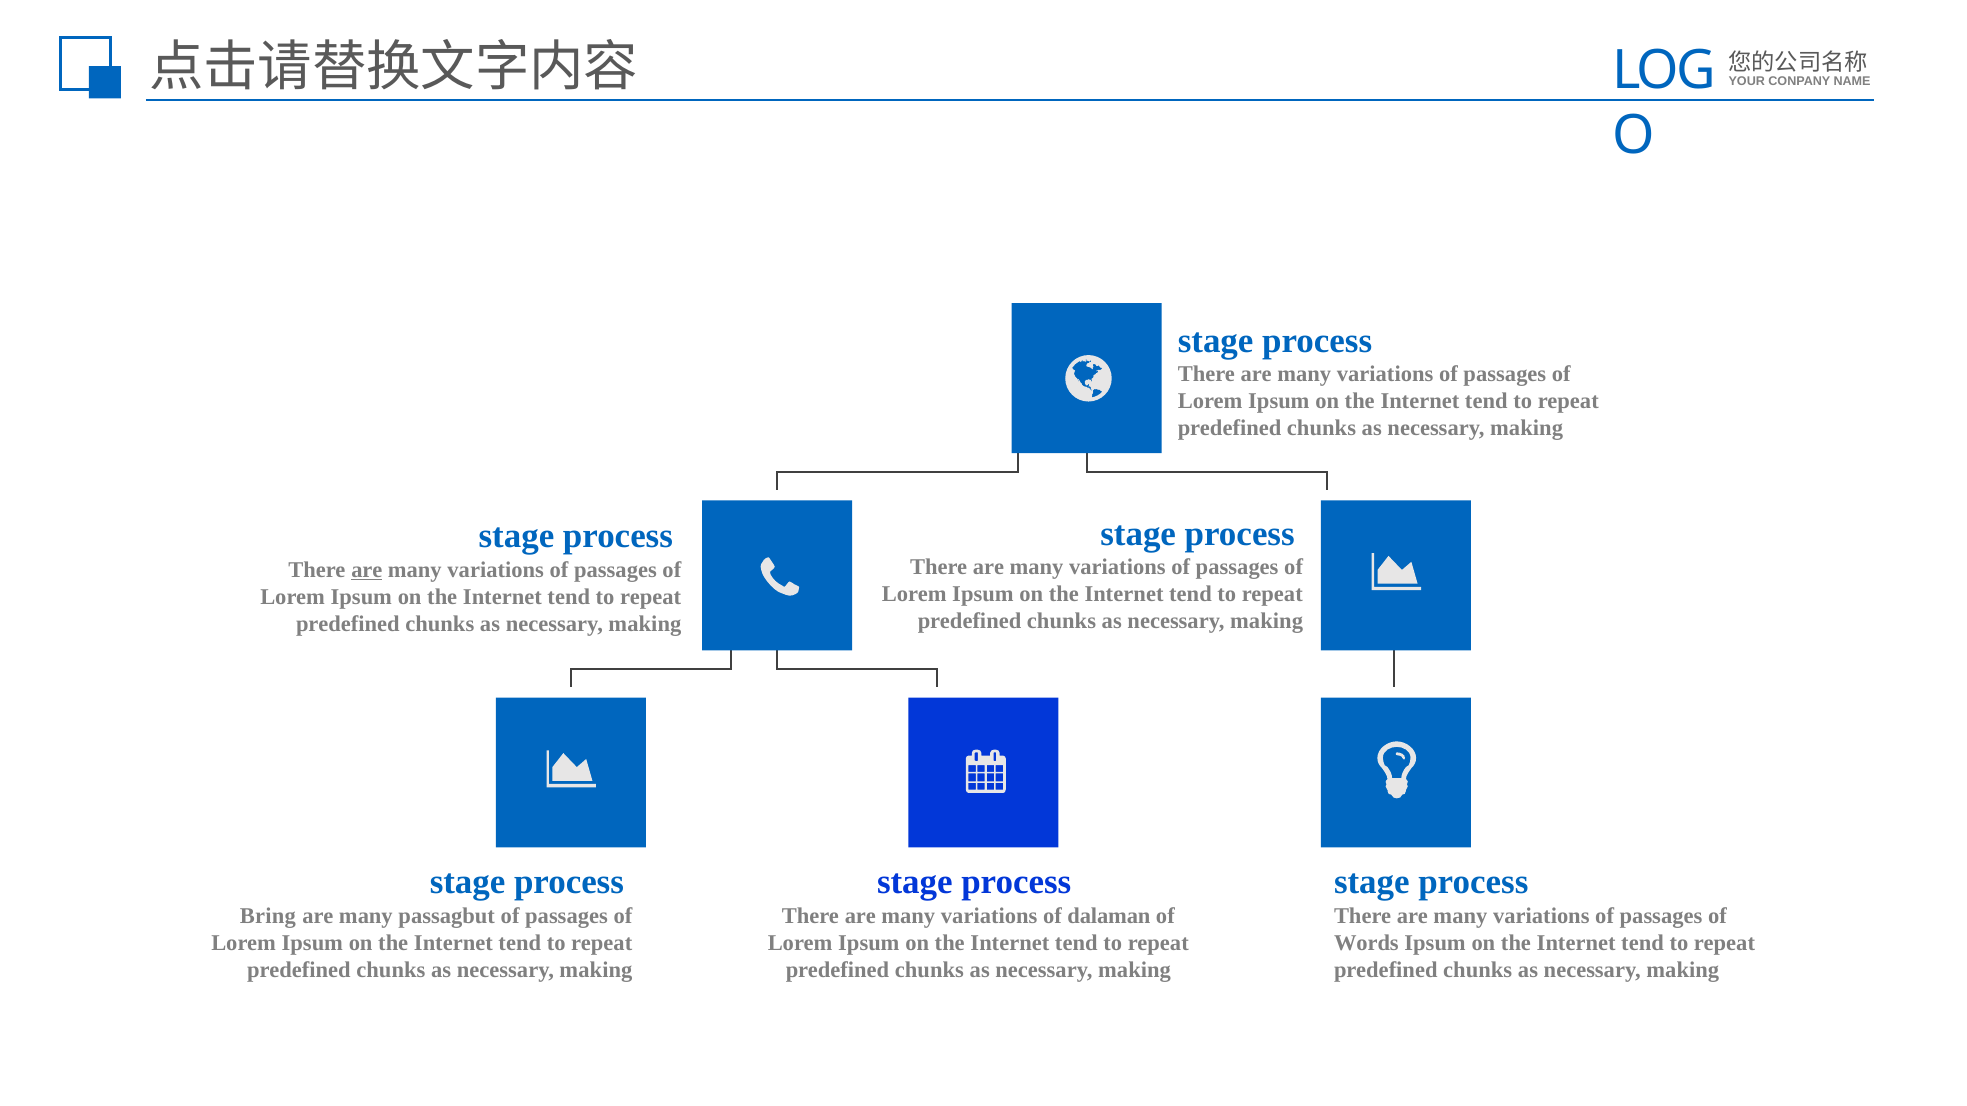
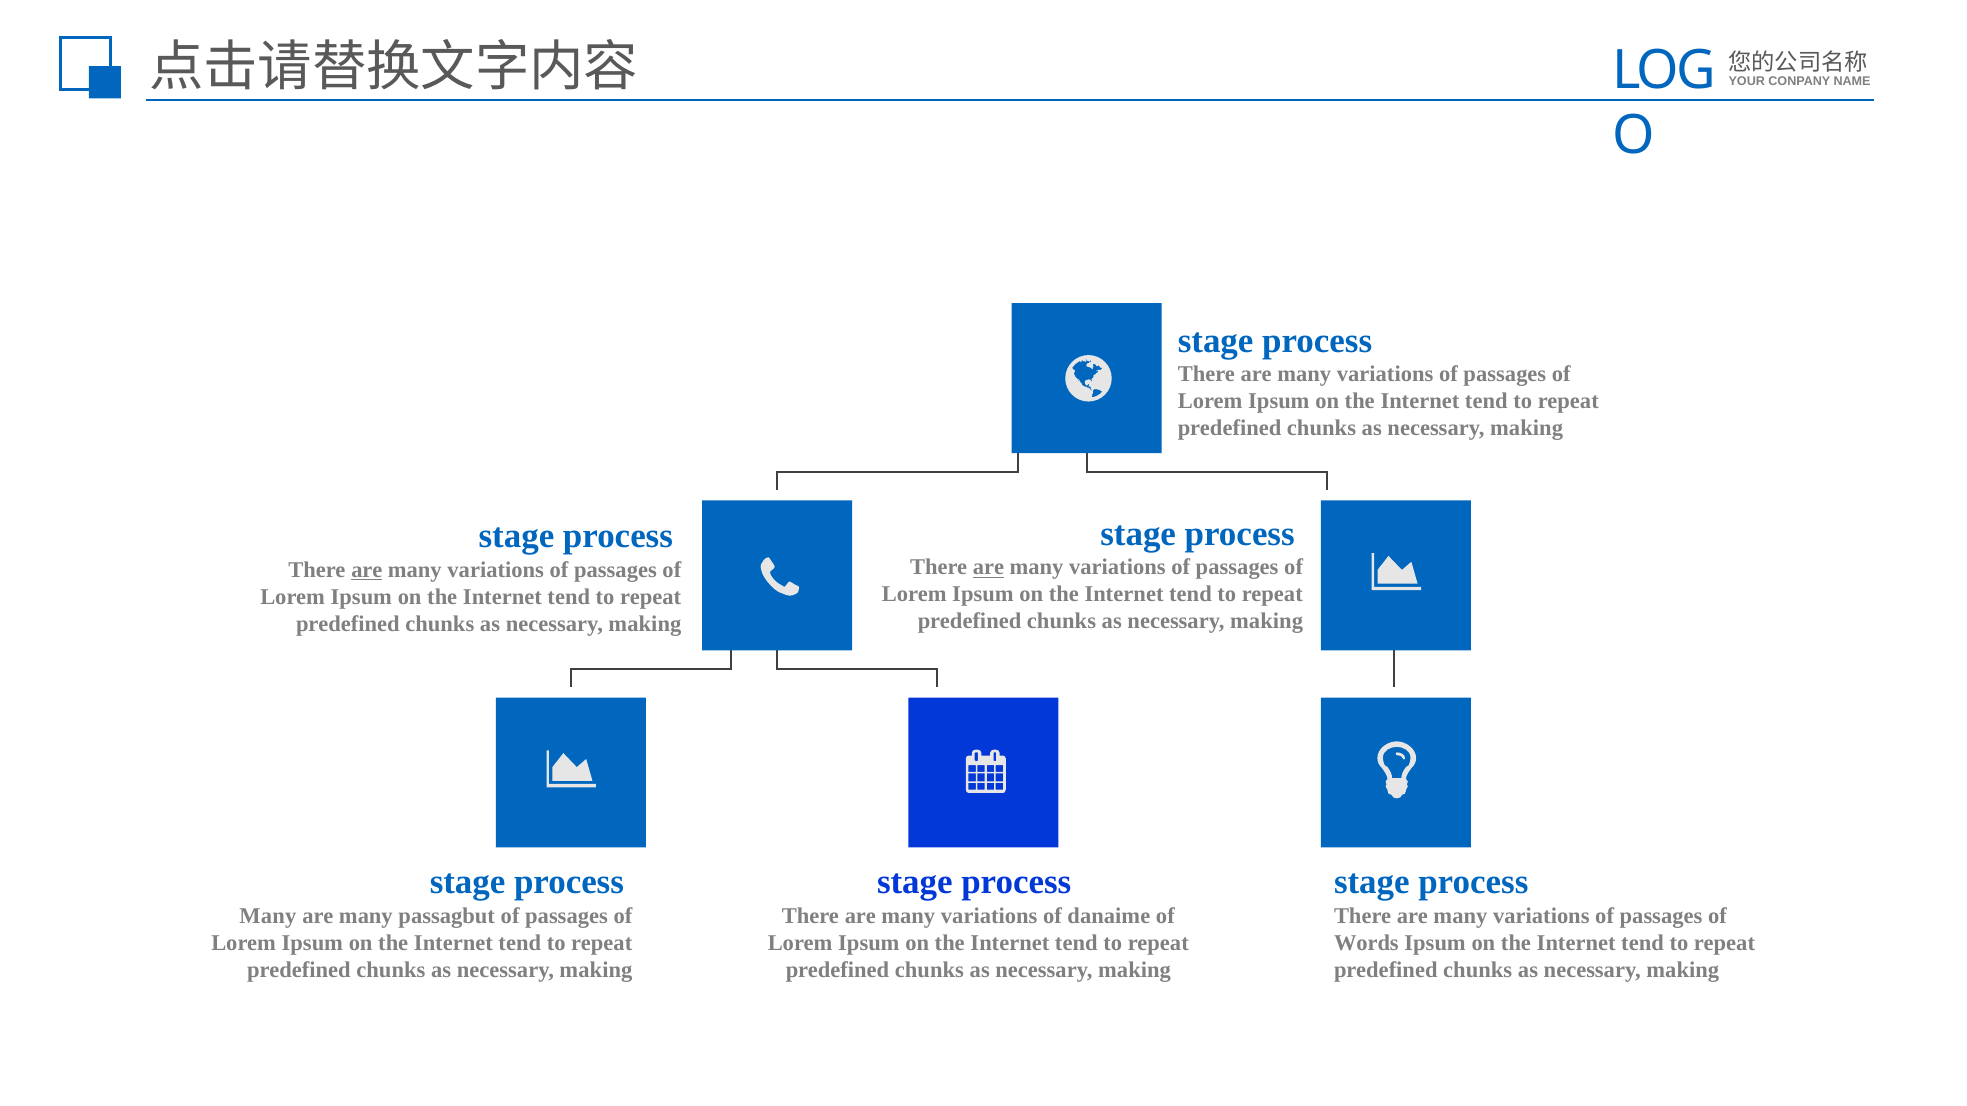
are at (989, 568) underline: none -> present
Bring at (268, 916): Bring -> Many
dalaman: dalaman -> danaime
